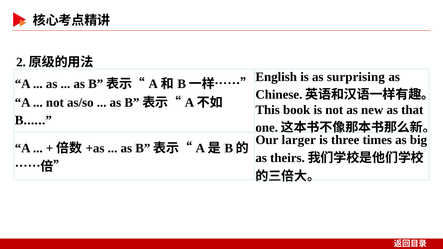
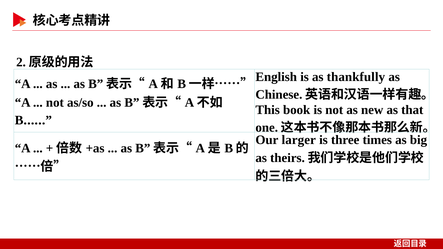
surprising: surprising -> thankfully
